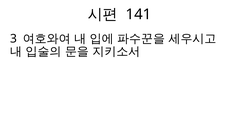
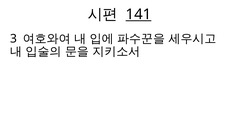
141 underline: none -> present
